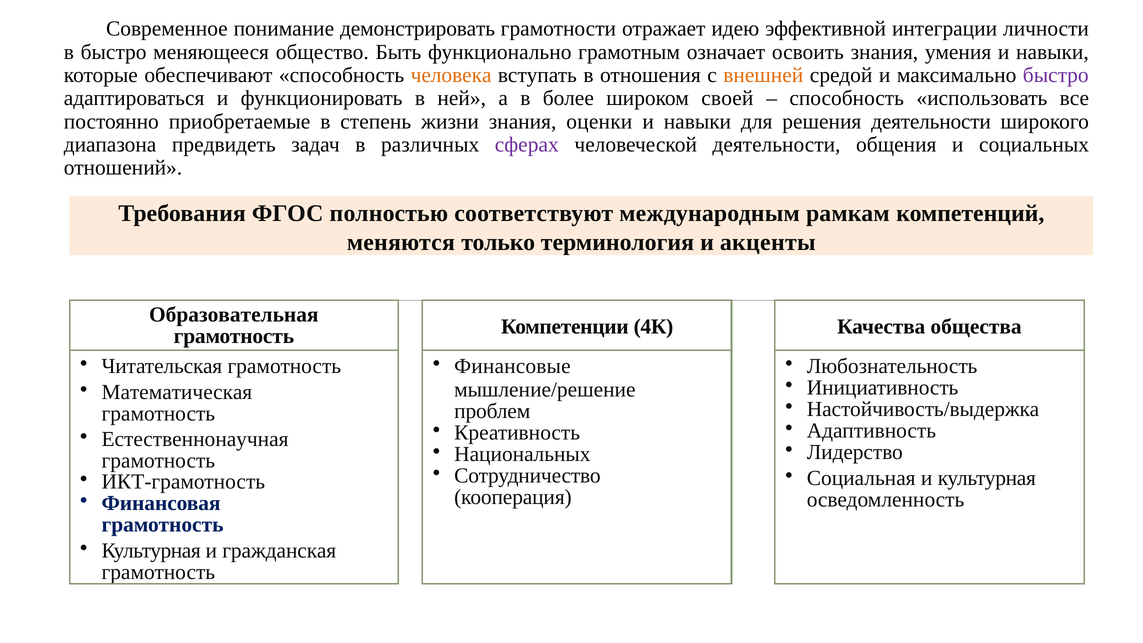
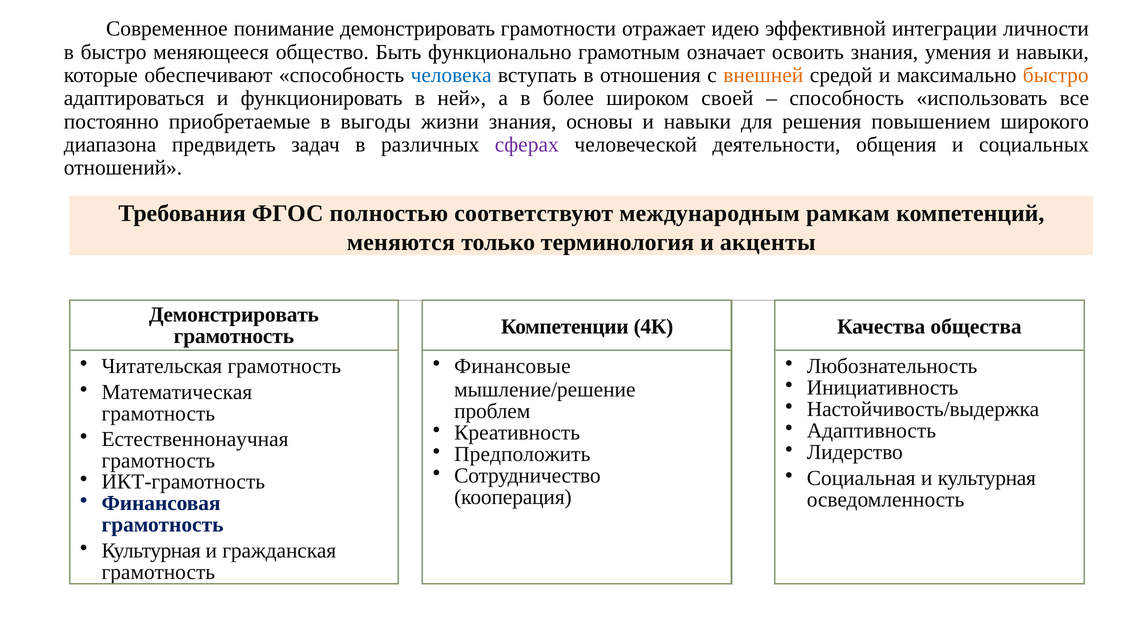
человека colour: orange -> blue
быстро at (1056, 75) colour: purple -> orange
степень: степень -> выгоды
оценки: оценки -> основы
решения деятельности: деятельности -> повышением
Образовательная at (234, 315): Образовательная -> Демонстрировать
Национальных: Национальных -> Предположить
